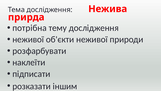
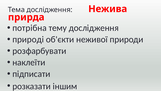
неживої at (28, 39): неживої -> природі
